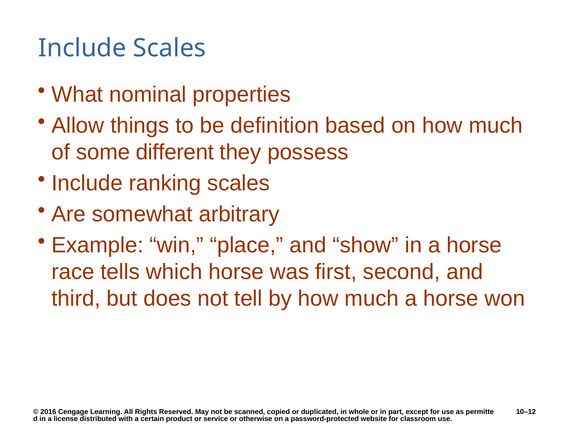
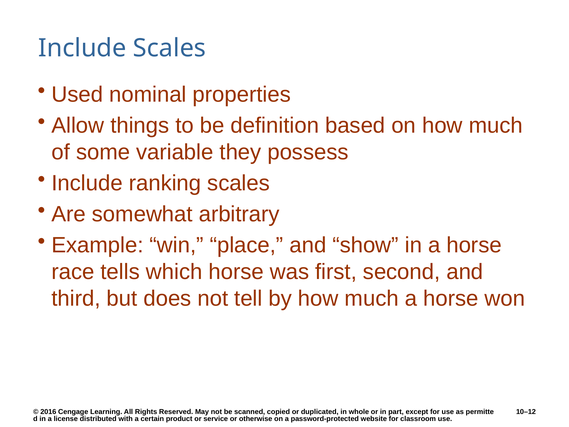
What: What -> Used
different: different -> variable
